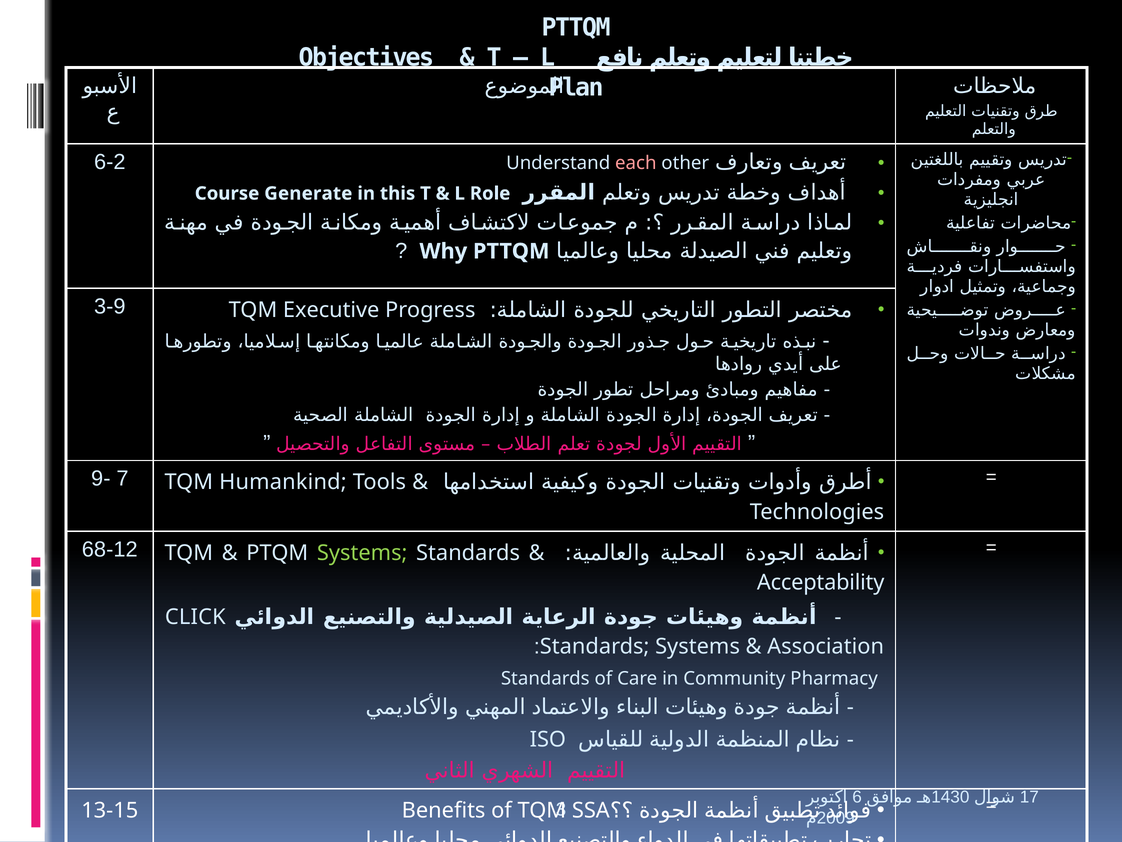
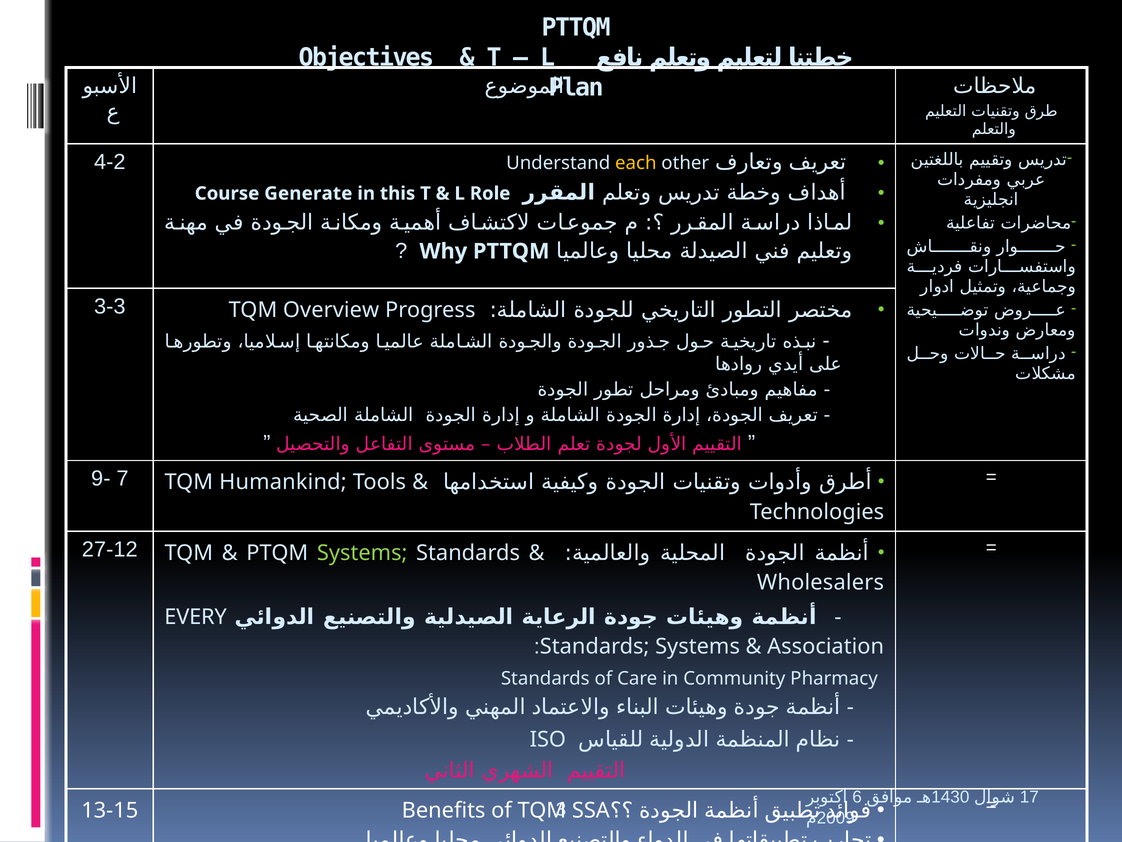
6-2: 6-2 -> 4-2
each colour: pink -> yellow
3-9: 3-9 -> 3-3
Executive: Executive -> Overview
68-12: 68-12 -> 27-12
Acceptability: Acceptability -> Wholesalers
CLICK: CLICK -> EVERY
